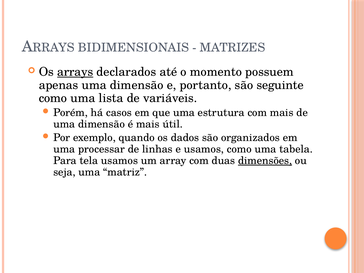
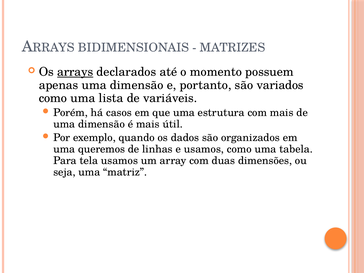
seguinte: seguinte -> variados
processar: processar -> queremos
dimensões underline: present -> none
